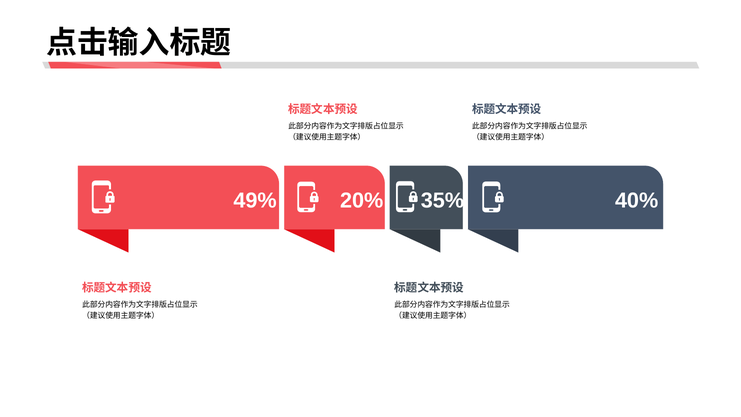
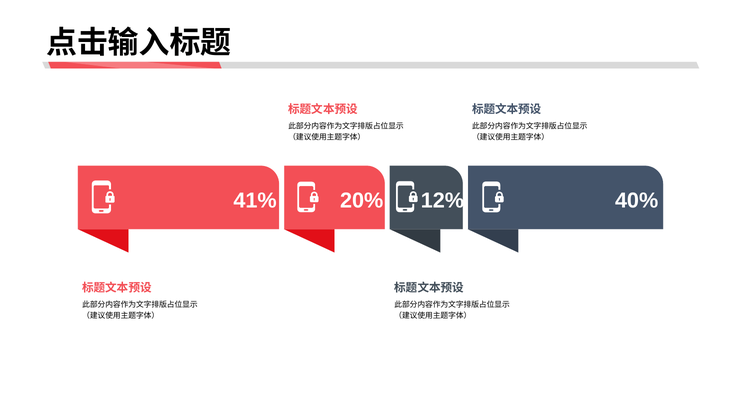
49%: 49% -> 41%
35%: 35% -> 12%
